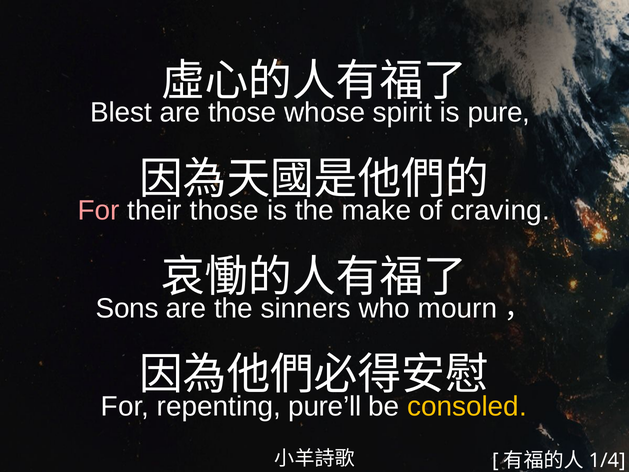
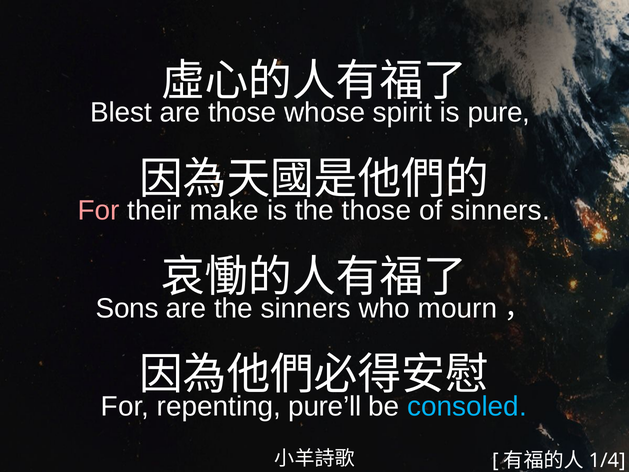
their those: those -> make
the make: make -> those
of craving: craving -> sinners
consoled colour: yellow -> light blue
